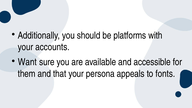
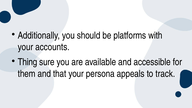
Want: Want -> Thing
fonts: fonts -> track
